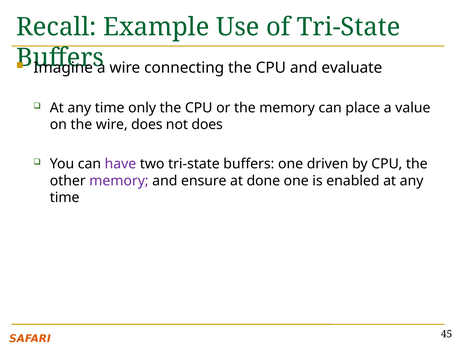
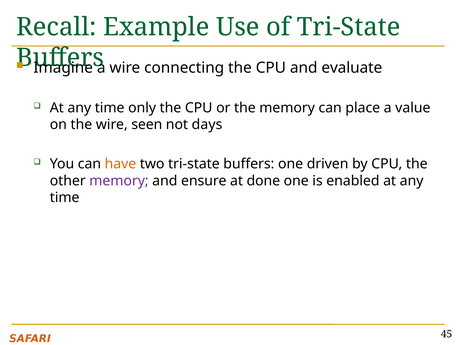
wire does: does -> seen
not does: does -> days
have colour: purple -> orange
